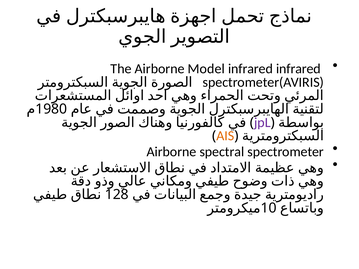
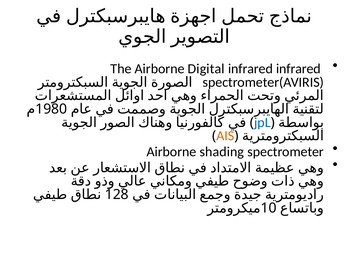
Model: Model -> Digital
jpL colour: purple -> blue
spectral: spectral -> shading
